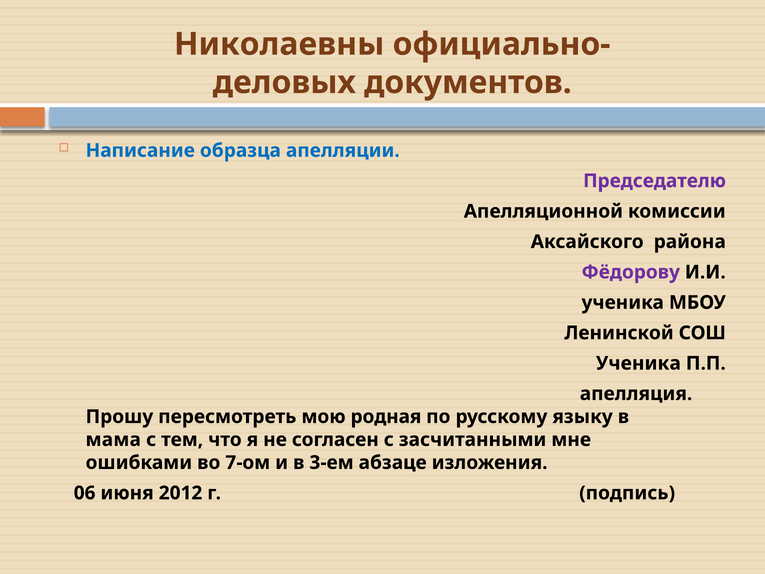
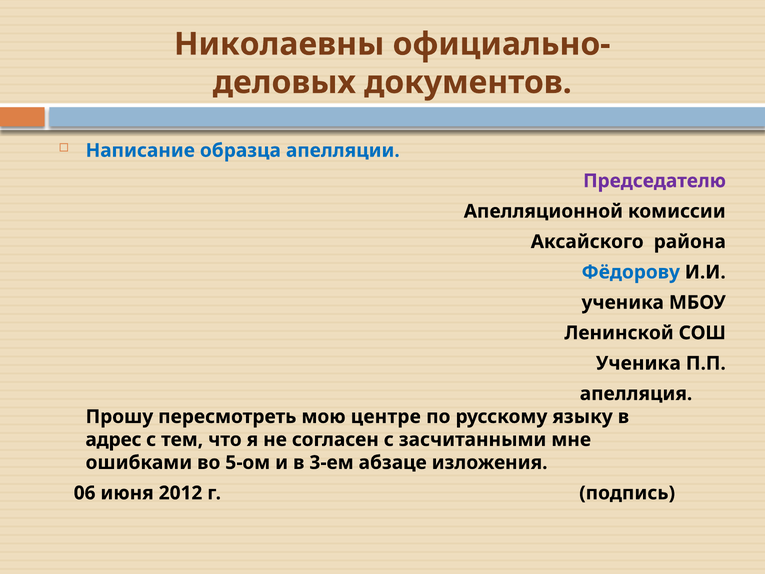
Фёдорову colour: purple -> blue
родная: родная -> центре
мама: мама -> адрес
7-ом: 7-ом -> 5-ом
